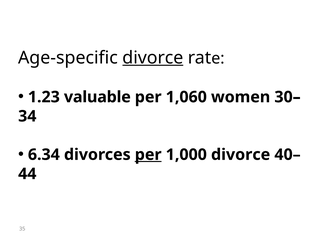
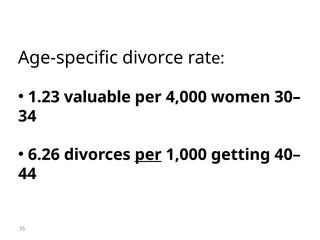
divorce at (153, 58) underline: present -> none
1,060: 1,060 -> 4,000
6.34: 6.34 -> 6.26
1,000 divorce: divorce -> getting
